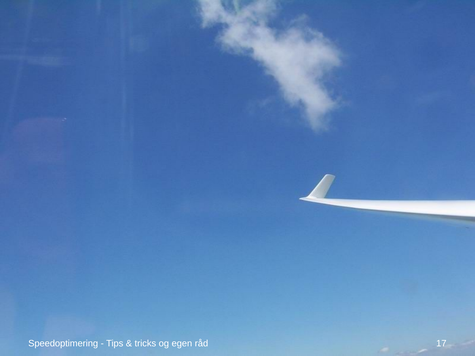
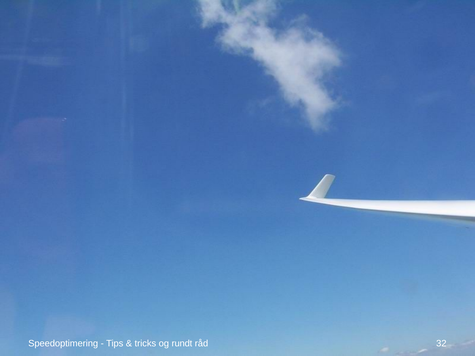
egen: egen -> rundt
17: 17 -> 32
